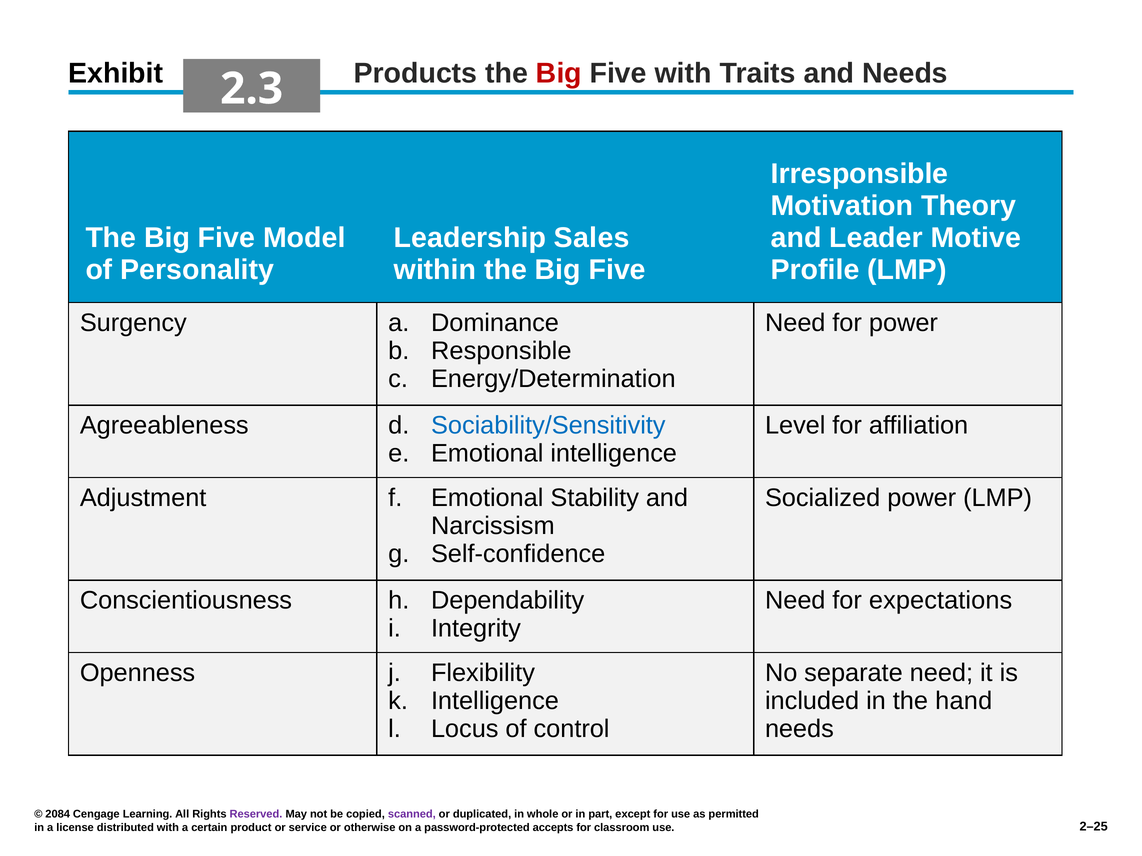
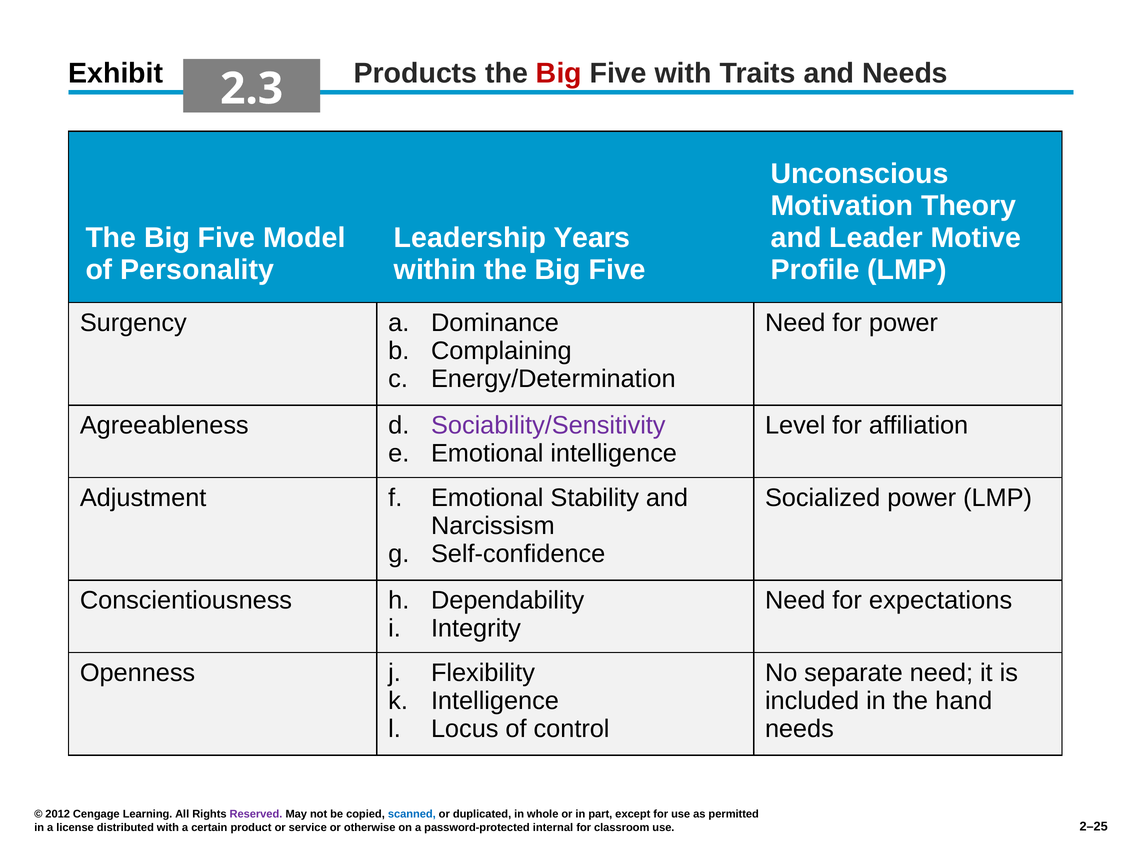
Irresponsible: Irresponsible -> Unconscious
Sales: Sales -> Years
Responsible: Responsible -> Complaining
Sociability/Sensitivity colour: blue -> purple
2084: 2084 -> 2012
scanned colour: purple -> blue
accepts: accepts -> internal
